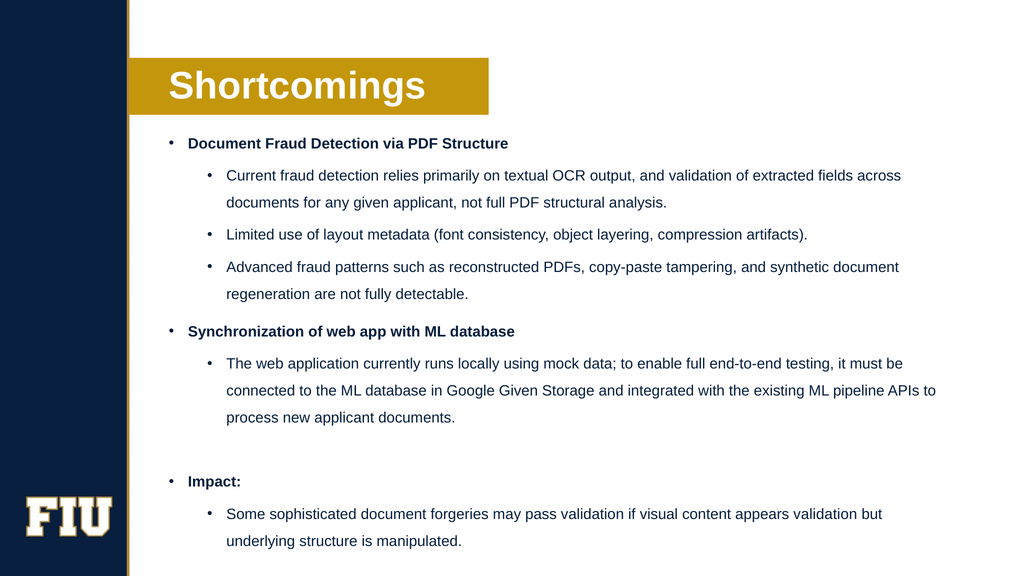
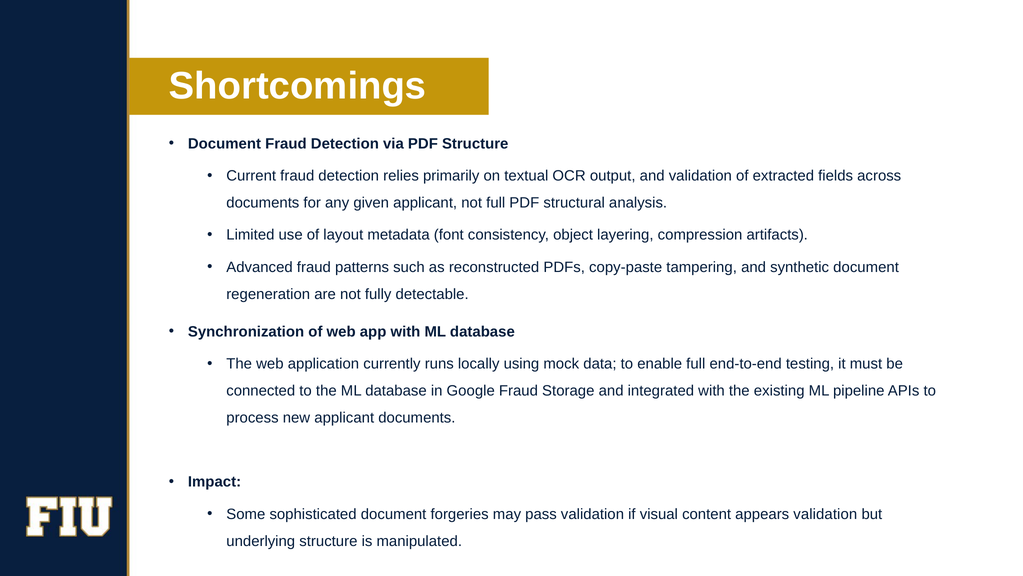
Google Given: Given -> Fraud
